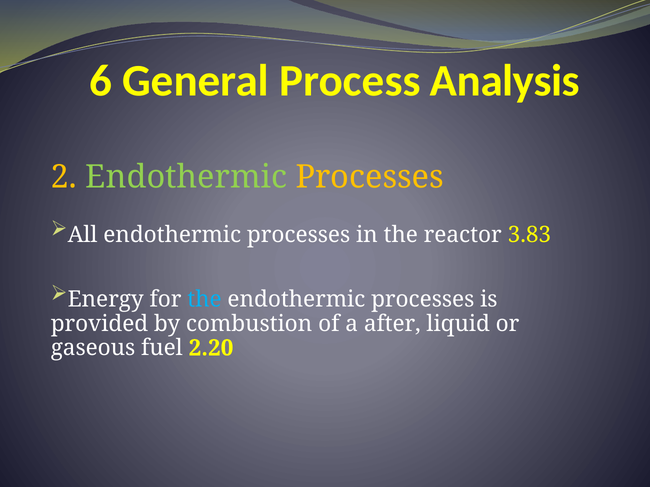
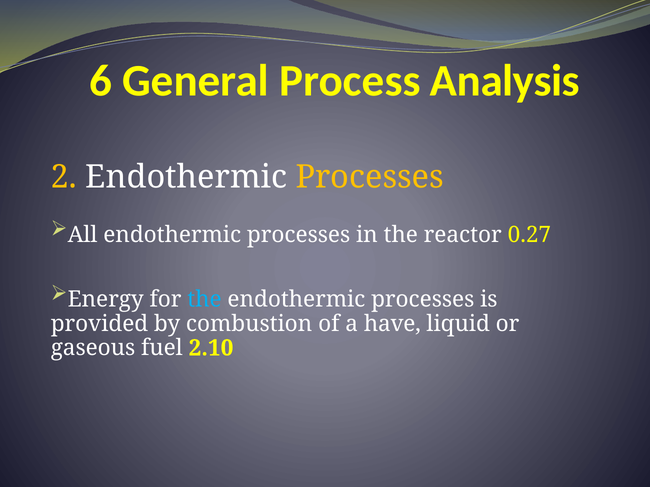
Endothermic at (186, 177) colour: light green -> white
3.83: 3.83 -> 0.27
after: after -> have
2.20: 2.20 -> 2.10
